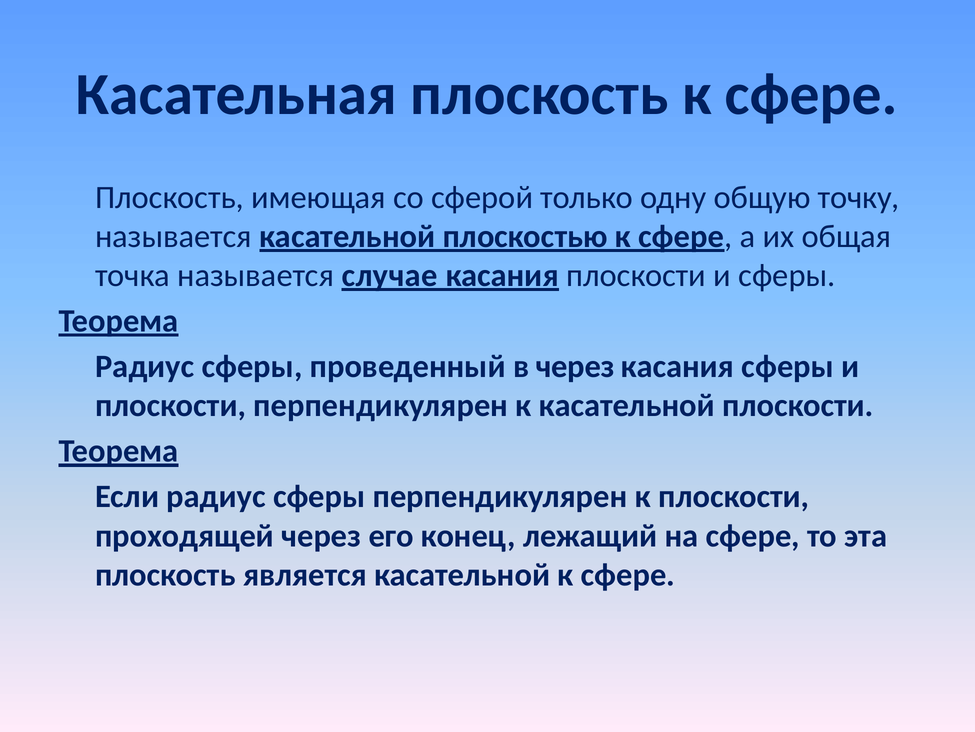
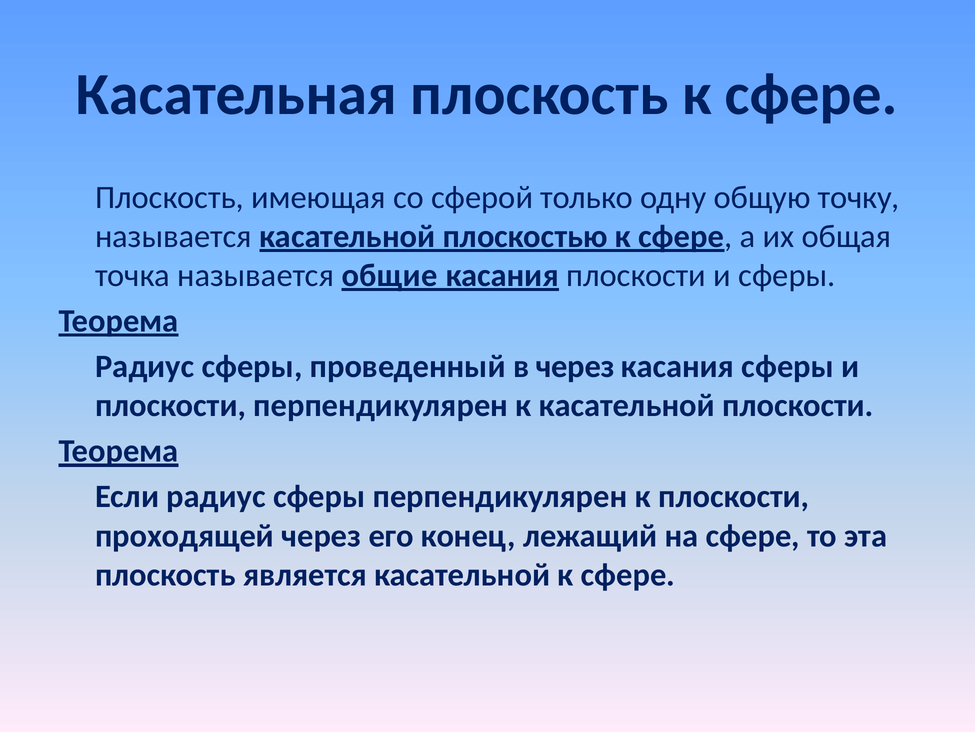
случае: случае -> общие
